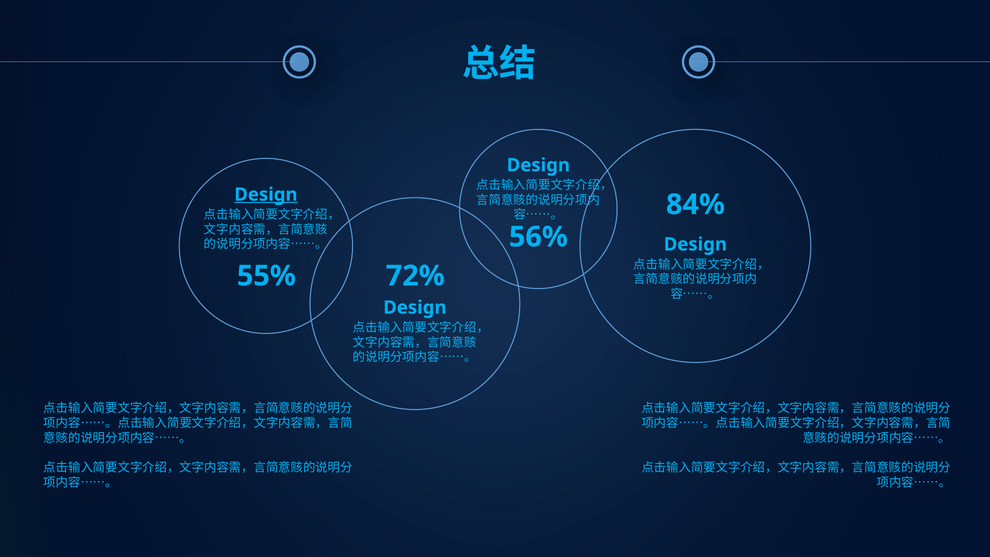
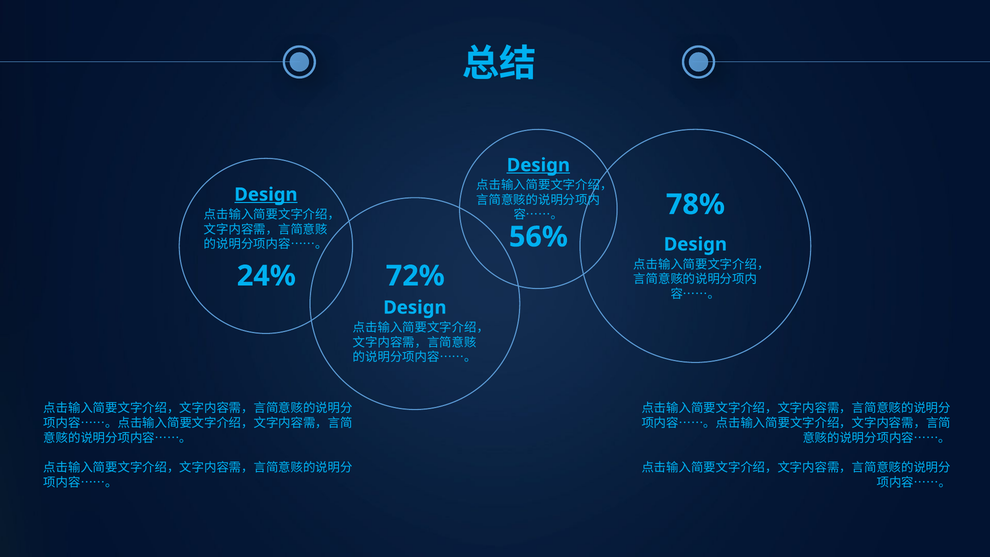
Design at (538, 165) underline: none -> present
84%: 84% -> 78%
55%: 55% -> 24%
